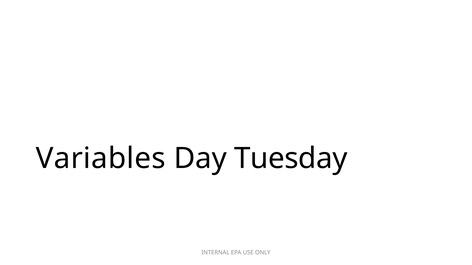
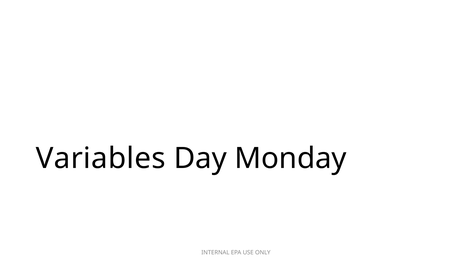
Tuesday: Tuesday -> Monday
